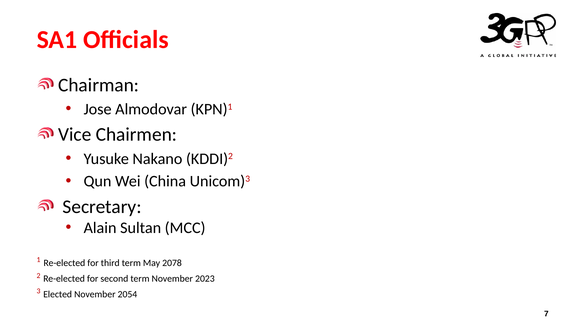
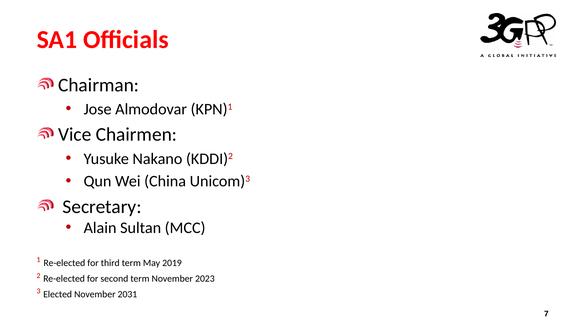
2078: 2078 -> 2019
2054: 2054 -> 2031
